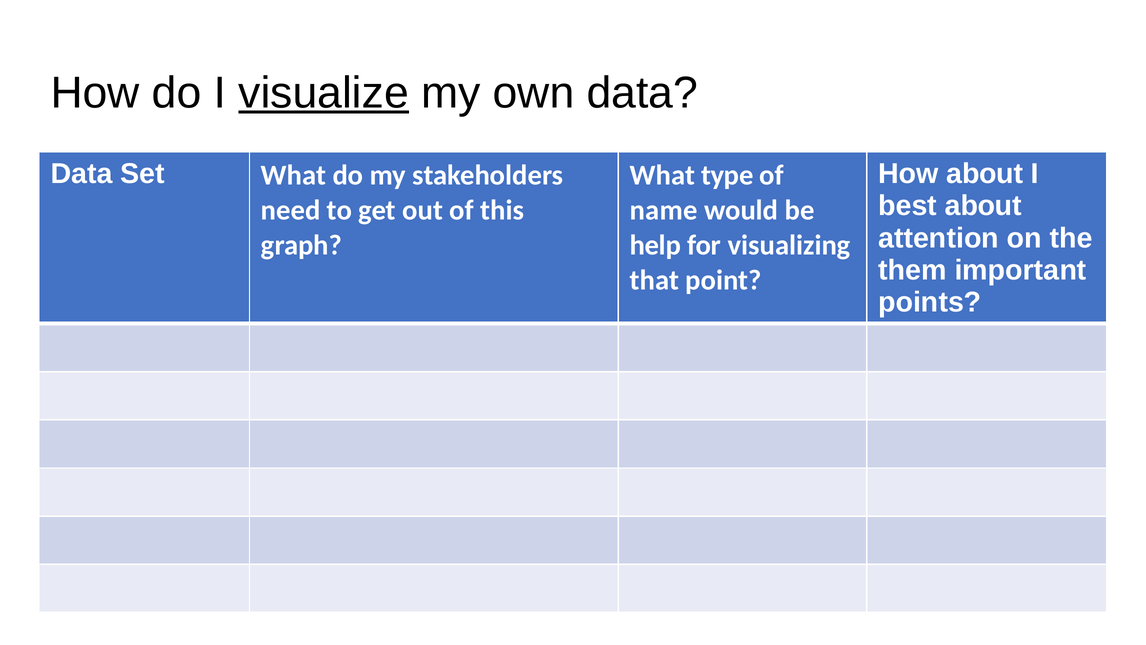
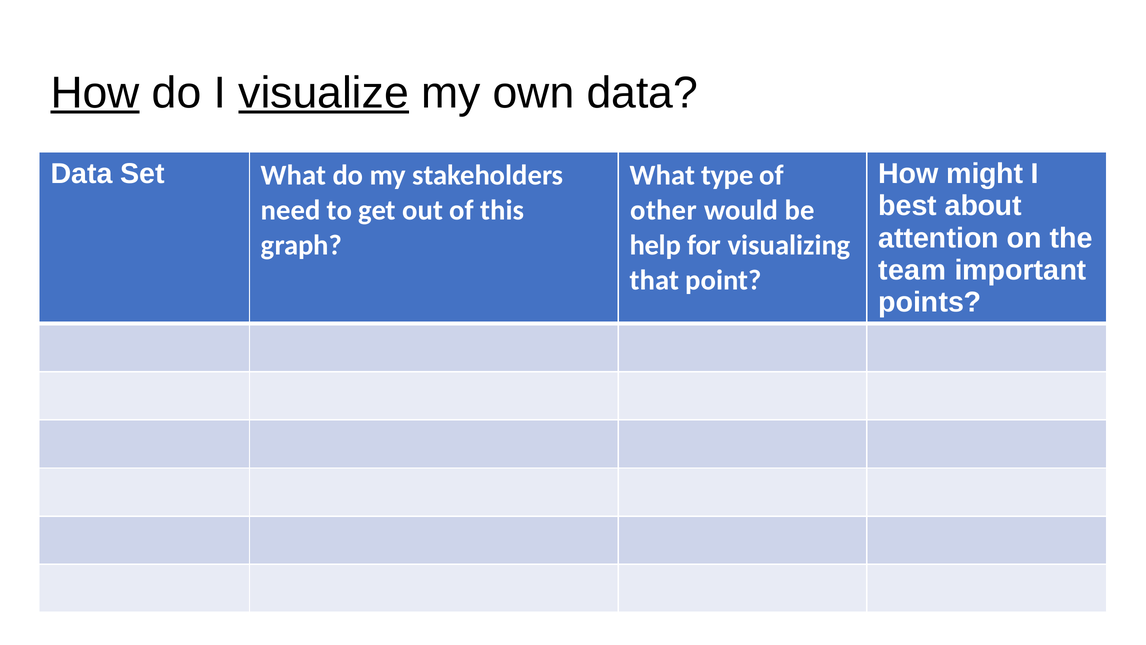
How at (95, 93) underline: none -> present
How about: about -> might
name: name -> other
them: them -> team
